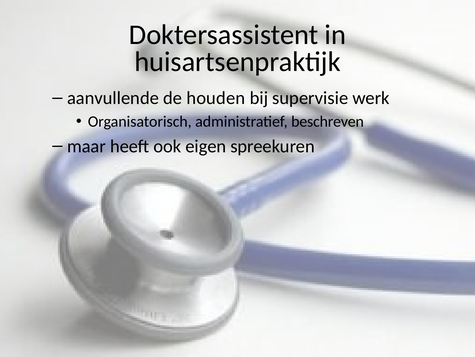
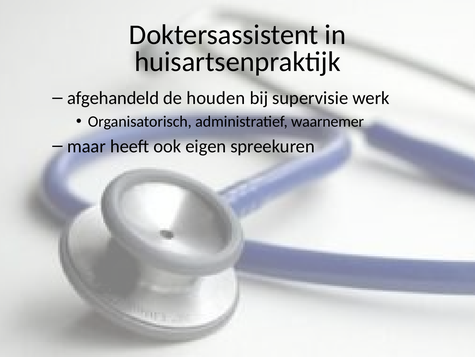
aanvullende: aanvullende -> afgehandeld
beschreven: beschreven -> waarnemer
